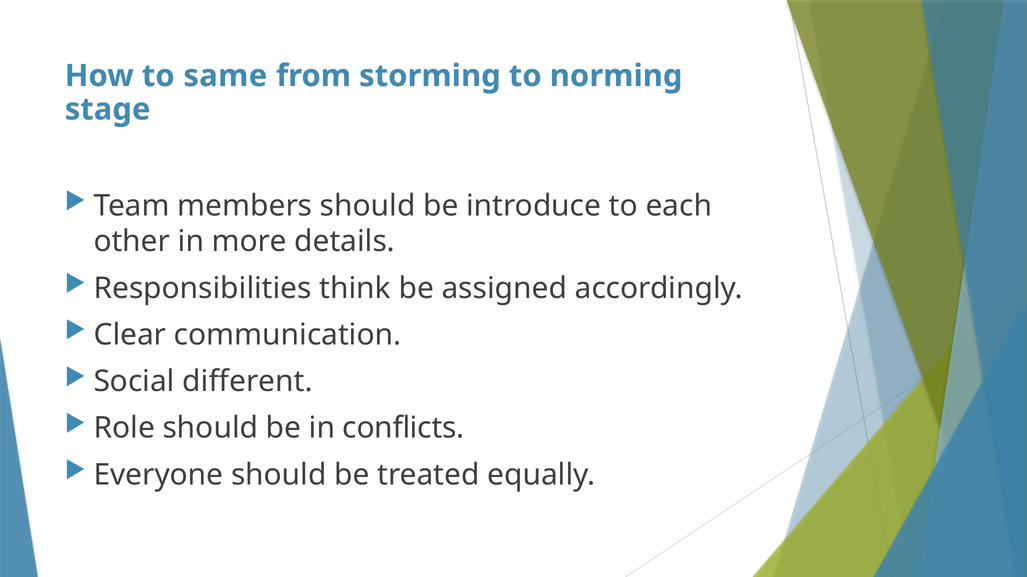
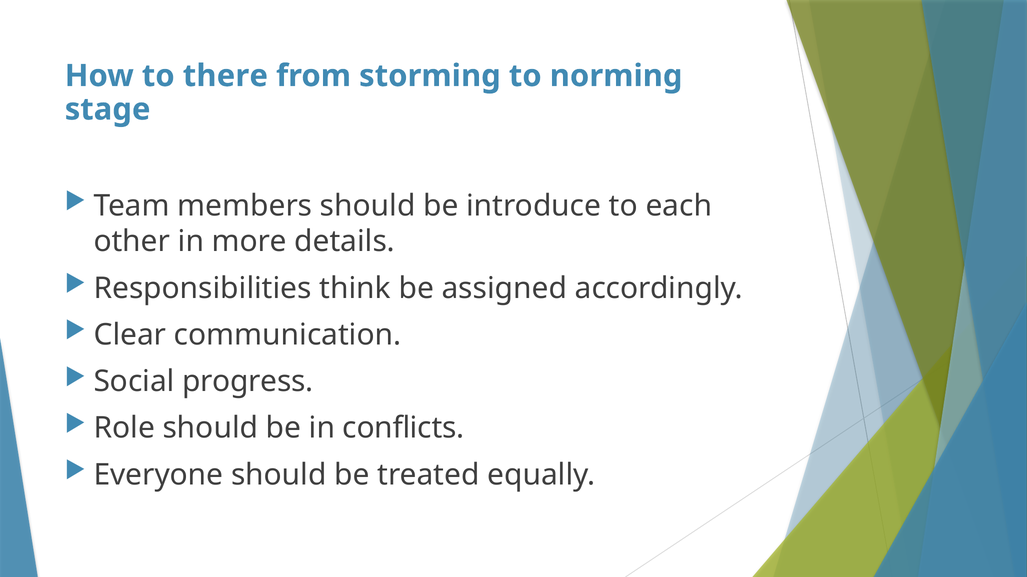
same: same -> there
different: different -> progress
